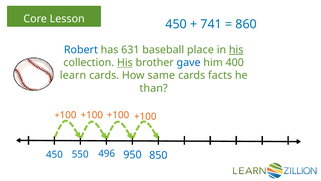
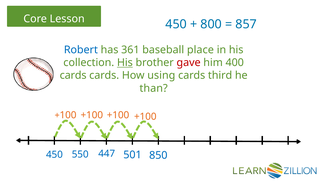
741: 741 -> 800
860: 860 -> 857
631: 631 -> 361
his at (236, 50) underline: present -> none
gave colour: blue -> red
learn at (73, 75): learn -> cards
same: same -> using
facts: facts -> third
496: 496 -> 447
950: 950 -> 501
